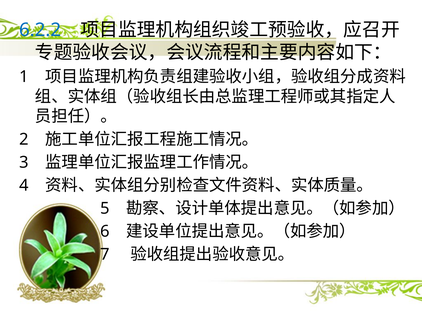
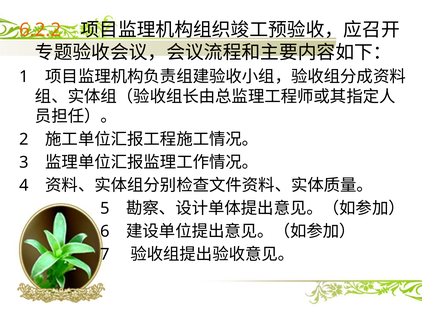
6.2.2 colour: blue -> orange
